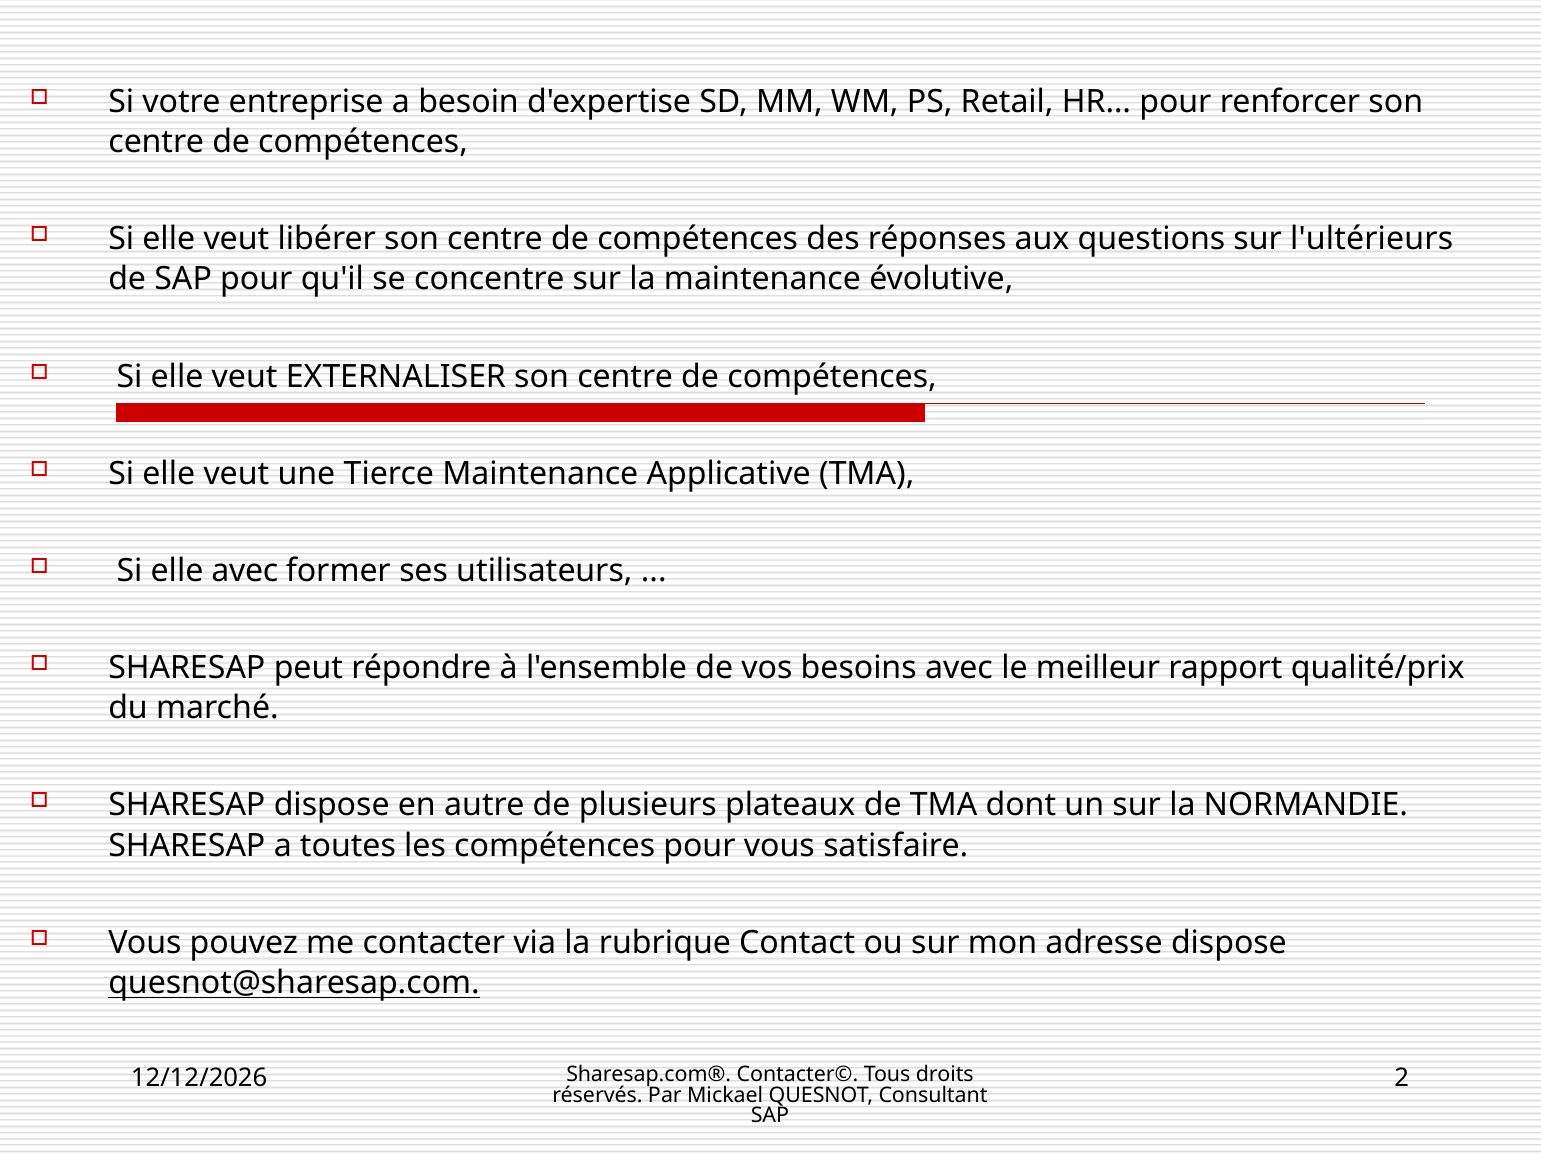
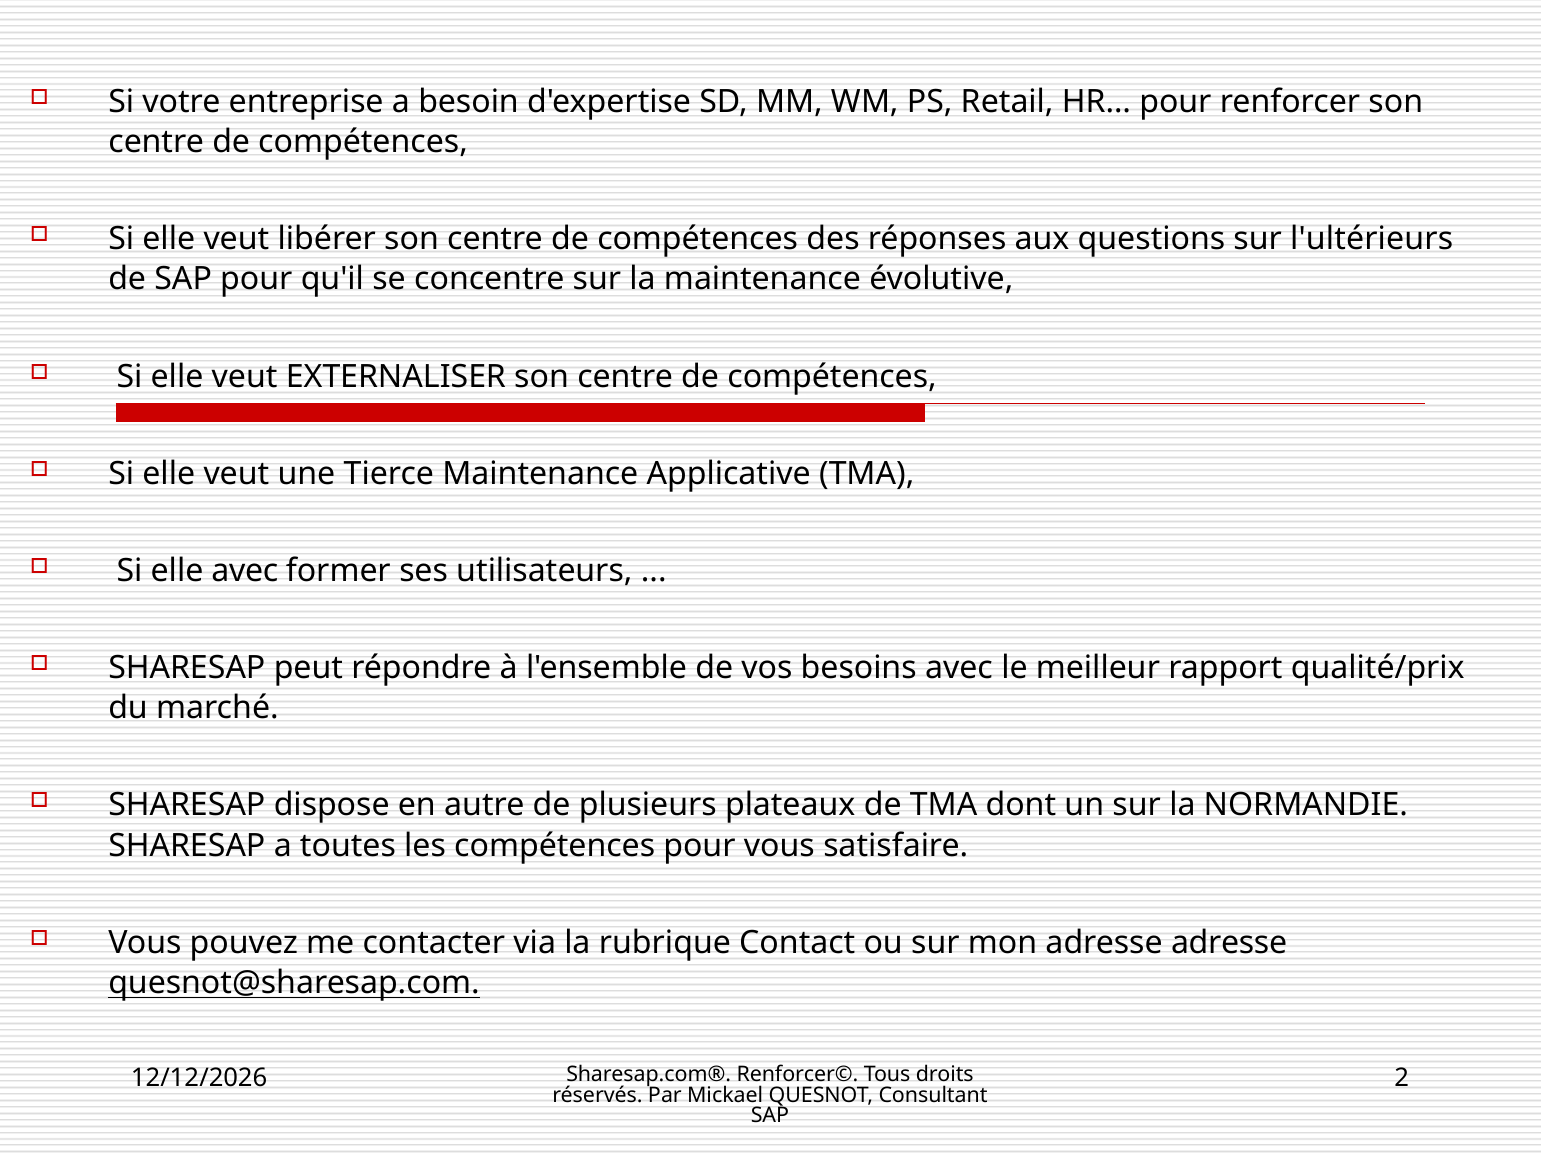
adresse dispose: dispose -> adresse
Contacter©: Contacter© -> Renforcer©
